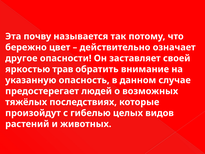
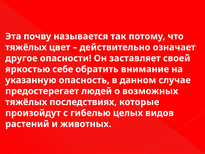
бережно at (26, 47): бережно -> тяжёлых
трав: трав -> себе
